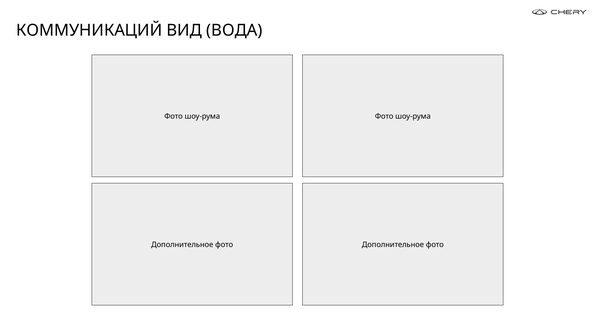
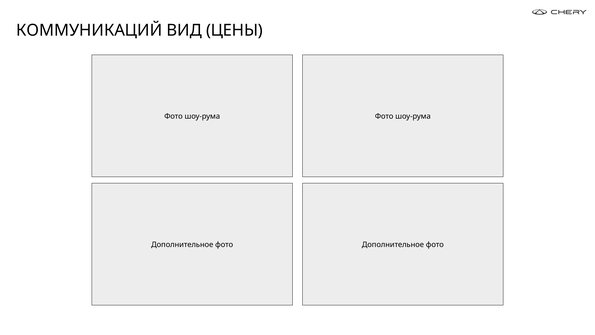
ВОДА: ВОДА -> ЦЕНЫ
